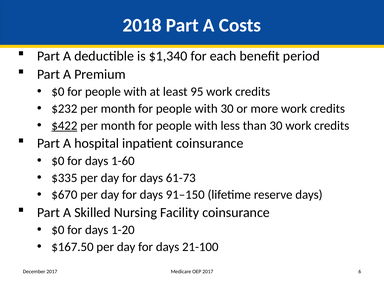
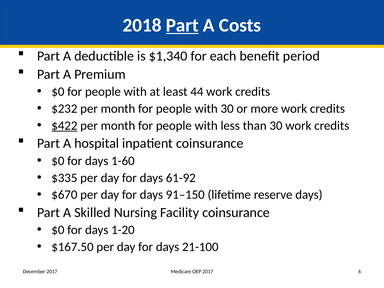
Part at (182, 25) underline: none -> present
95: 95 -> 44
61-73: 61-73 -> 61-92
